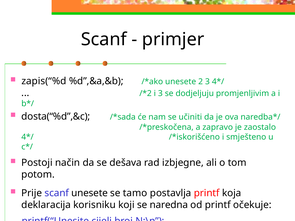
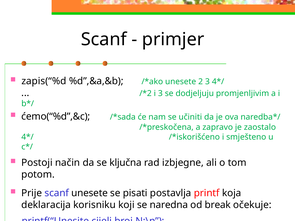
dosta(“%d”,&c: dosta(“%d”,&c -> ćemo(“%d”,&c
dešava: dešava -> ključna
tamo: tamo -> pisati
od printf: printf -> break
